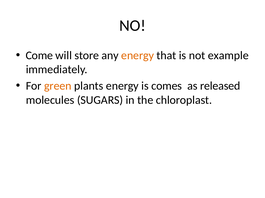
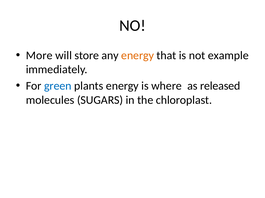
Come: Come -> More
green colour: orange -> blue
comes: comes -> where
